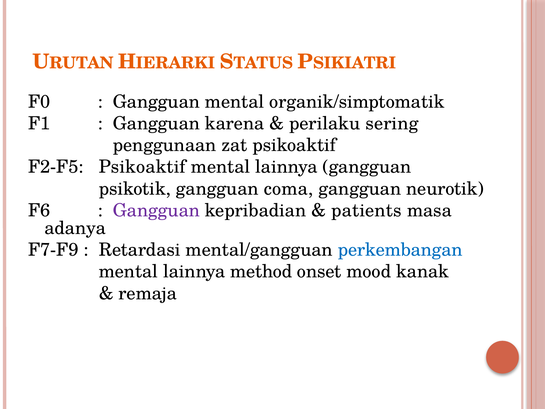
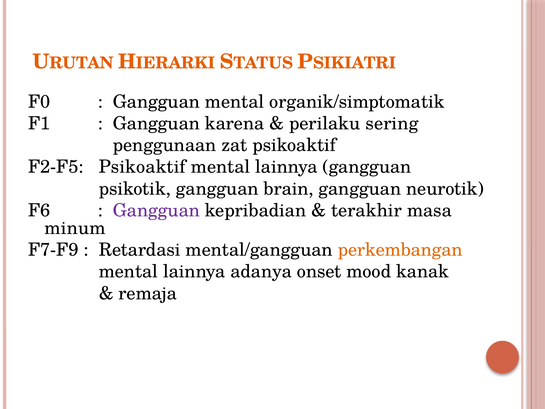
coma: coma -> brain
patients: patients -> terakhir
adanya: adanya -> minum
perkembangan colour: blue -> orange
method: method -> adanya
